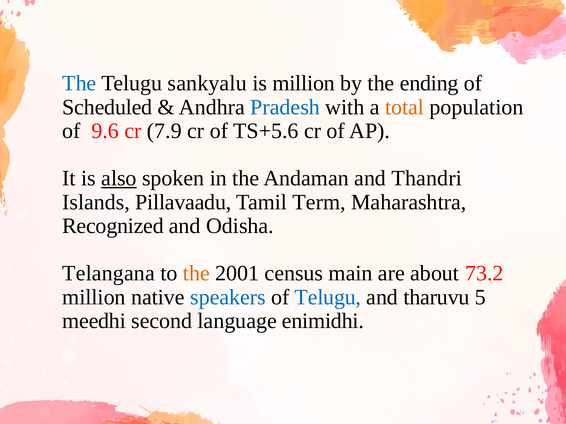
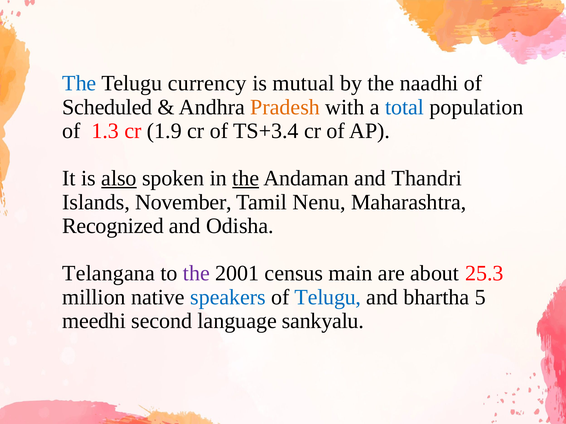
sankyalu: sankyalu -> currency
is million: million -> mutual
ending: ending -> naadhi
Pradesh colour: blue -> orange
total colour: orange -> blue
9.6: 9.6 -> 1.3
7.9: 7.9 -> 1.9
TS+5.6: TS+5.6 -> TS+3.4
the at (246, 179) underline: none -> present
Pillavaadu: Pillavaadu -> November
Term: Term -> Nenu
the at (196, 274) colour: orange -> purple
73.2: 73.2 -> 25.3
tharuvu: tharuvu -> bhartha
enimidhi: enimidhi -> sankyalu
